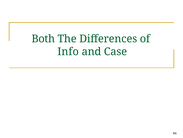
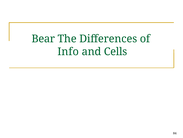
Both: Both -> Bear
Case: Case -> Cells
